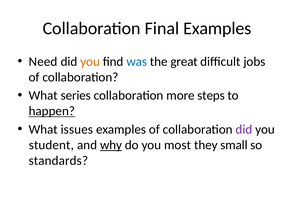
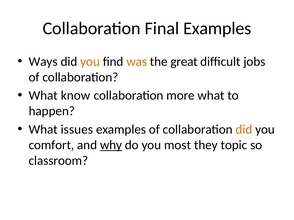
Need: Need -> Ways
was colour: blue -> orange
series: series -> know
more steps: steps -> what
happen underline: present -> none
did at (244, 130) colour: purple -> orange
student: student -> comfort
small: small -> topic
standards: standards -> classroom
